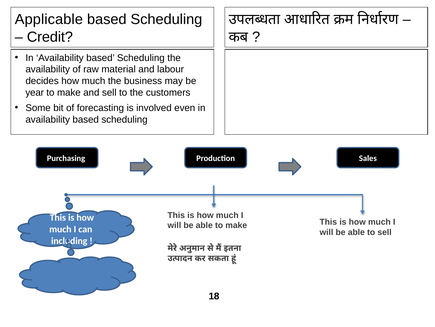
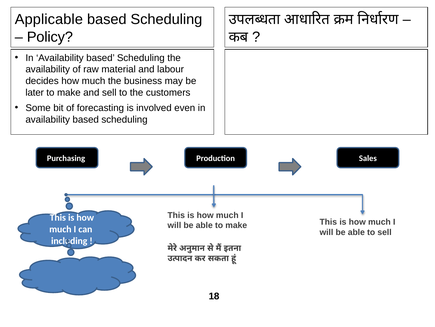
Credit: Credit -> Policy
year: year -> later
